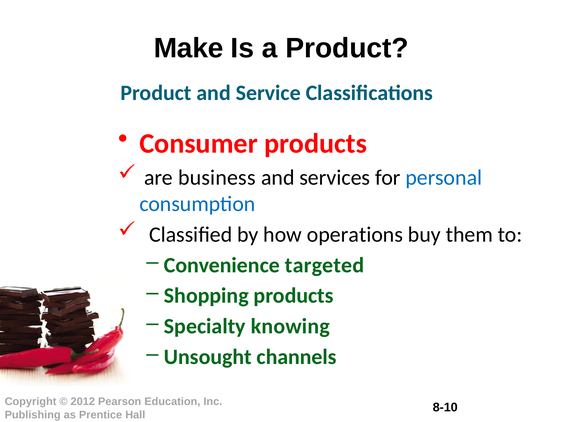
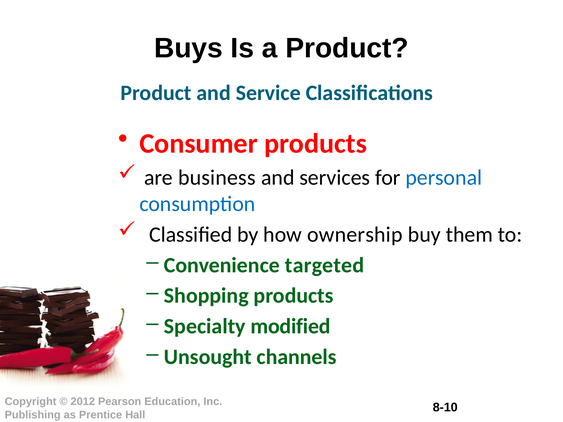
Make: Make -> Buys
operations: operations -> ownership
knowing: knowing -> modified
